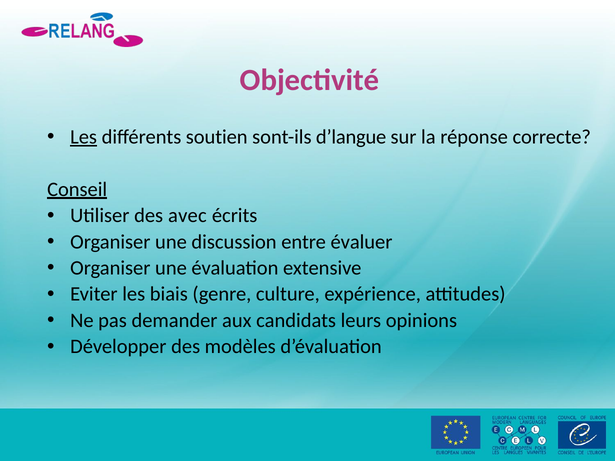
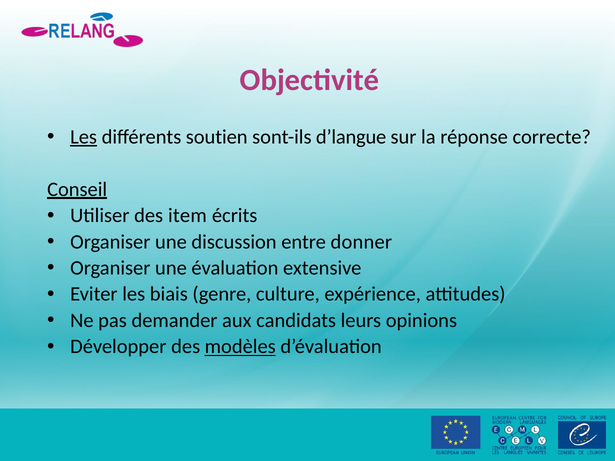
avec: avec -> item
évaluer: évaluer -> donner
modèles underline: none -> present
